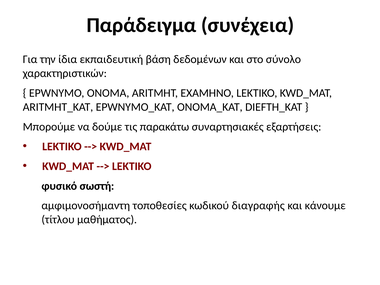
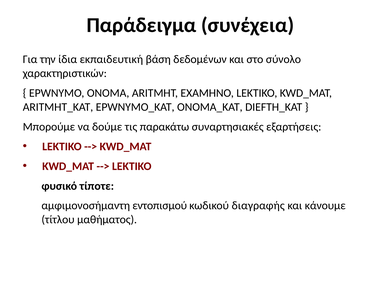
σωστή: σωστή -> τίποτε
τοποθεσίες: τοποθεσίες -> εντοπισμού
